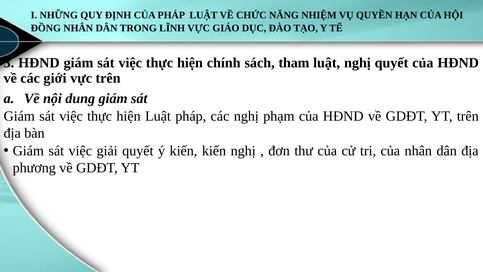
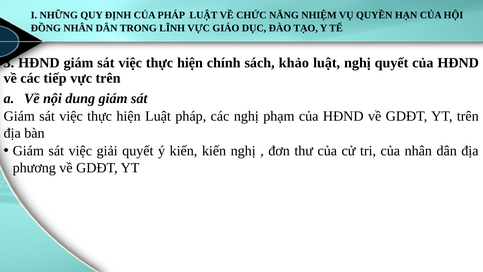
tham: tham -> khảo
giới: giới -> tiếp
